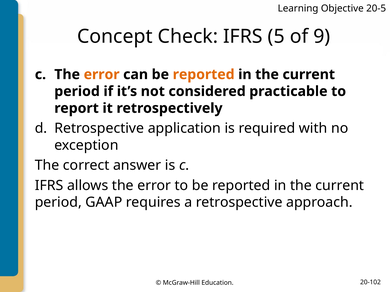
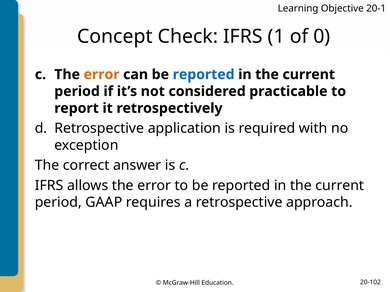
20-5: 20-5 -> 20-1
5: 5 -> 1
9: 9 -> 0
reported at (204, 75) colour: orange -> blue
